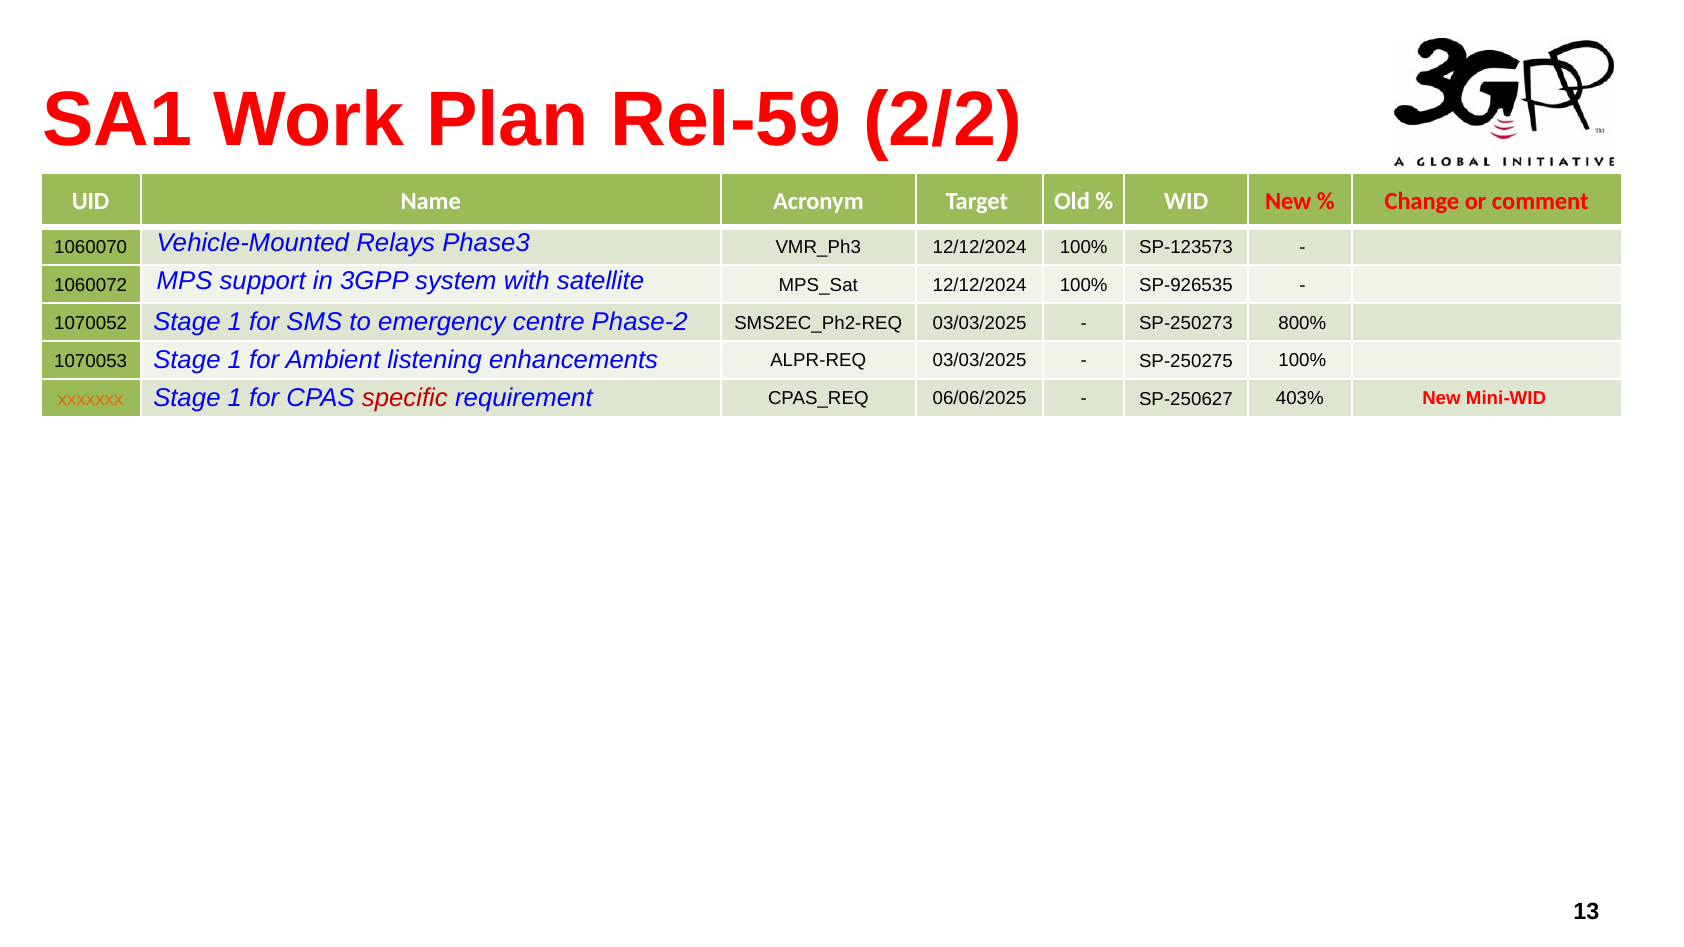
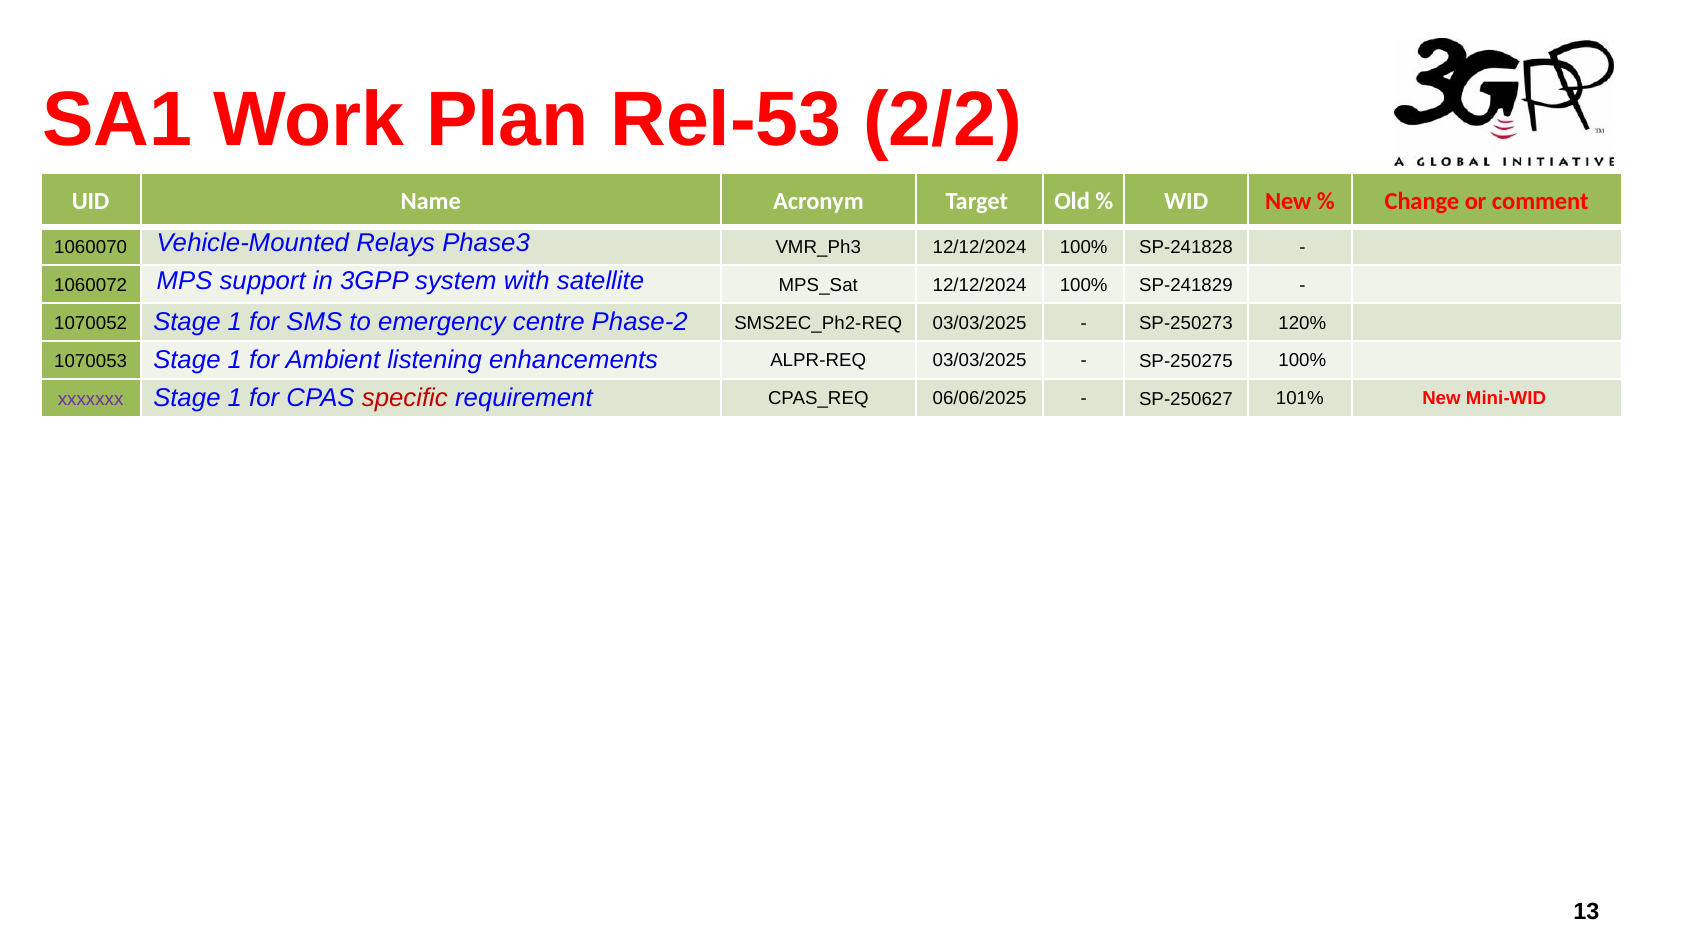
Rel-59: Rel-59 -> Rel-53
SP-123573: SP-123573 -> SP-241828
SP-926535: SP-926535 -> SP-241829
800%: 800% -> 120%
xxxxxxx colour: orange -> purple
403%: 403% -> 101%
